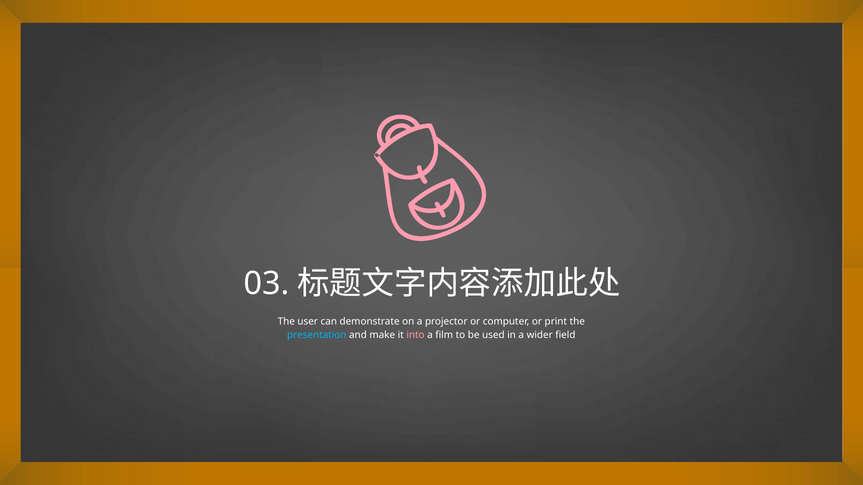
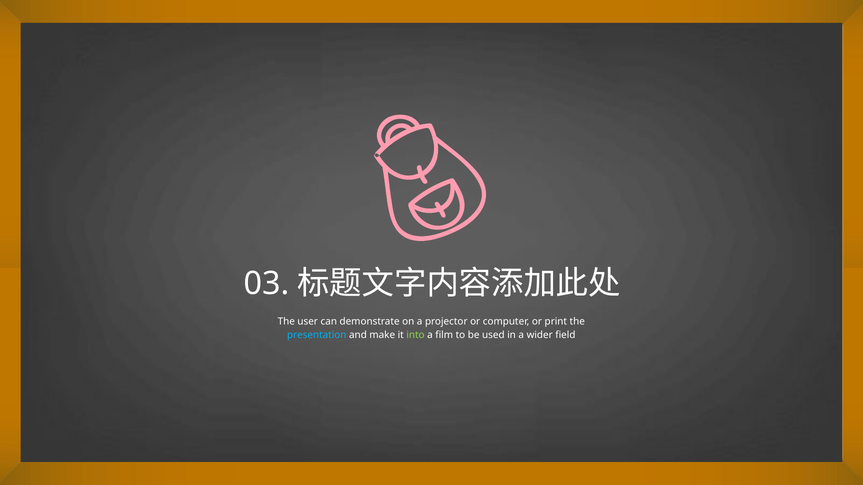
into colour: pink -> light green
